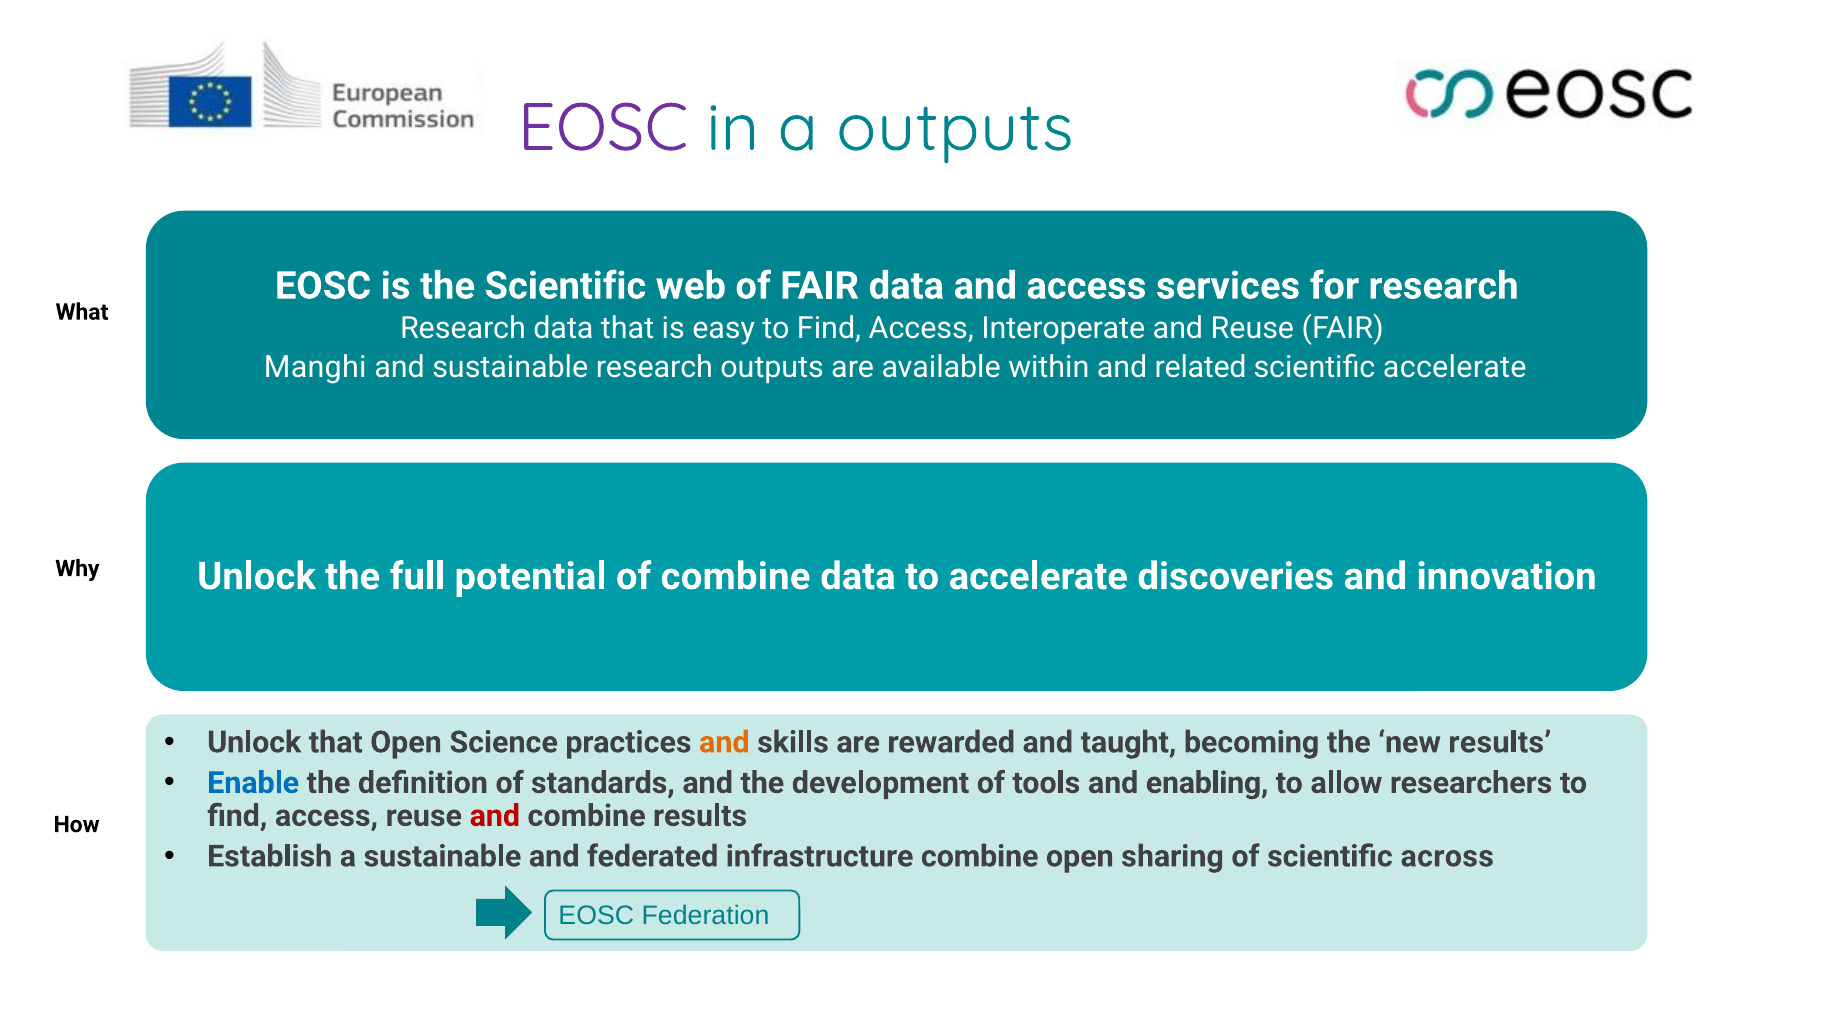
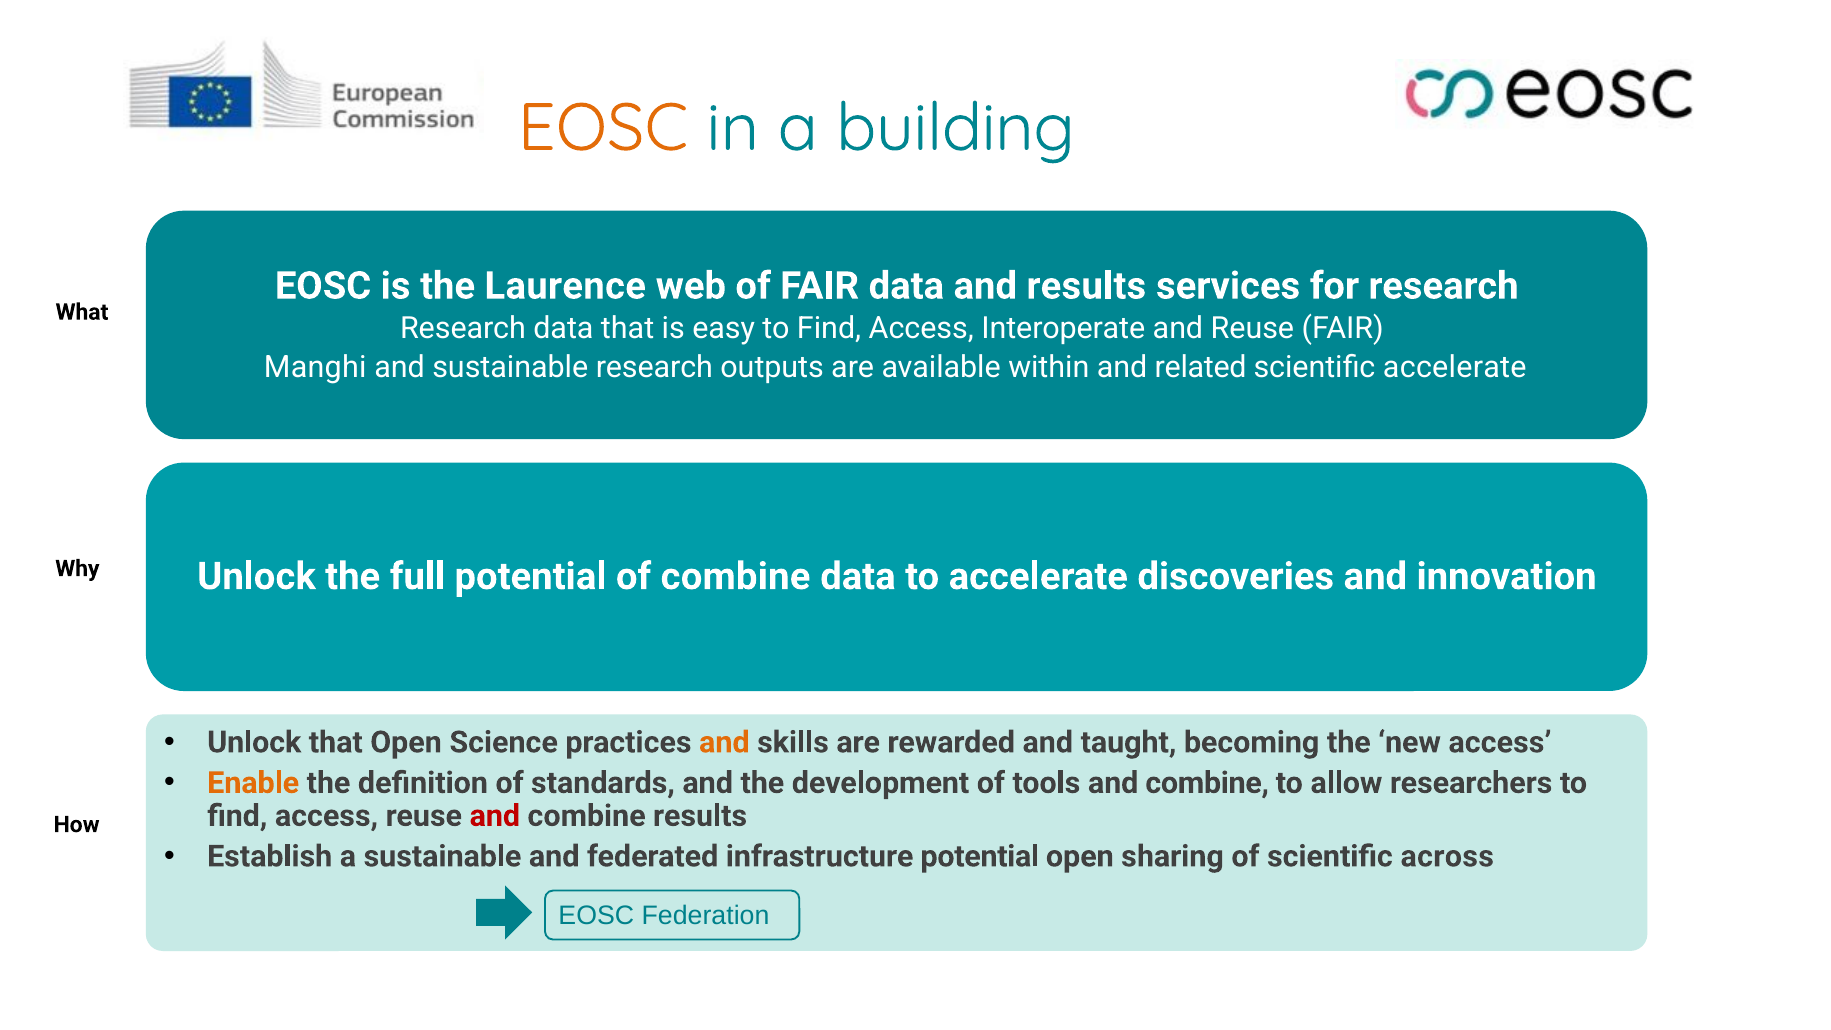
EOSC at (603, 128) colour: purple -> orange
a outputs: outputs -> building
the Scientific: Scientific -> Laurence
and access: access -> results
new results: results -> access
Enable colour: blue -> orange
tools and enabling: enabling -> combine
infrastructure combine: combine -> potential
